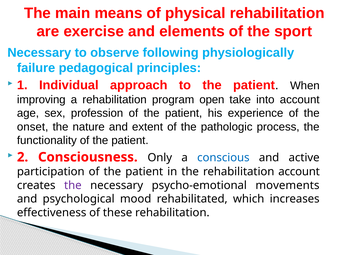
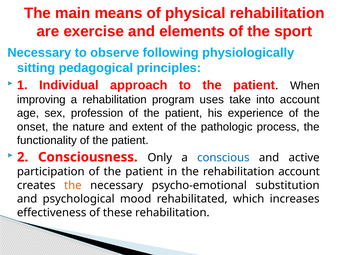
failure: failure -> sitting
open: open -> uses
the at (73, 185) colour: purple -> orange
movements: movements -> substitution
